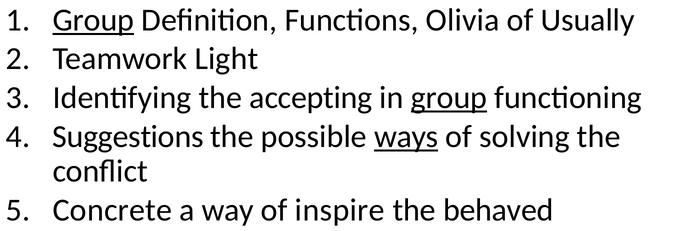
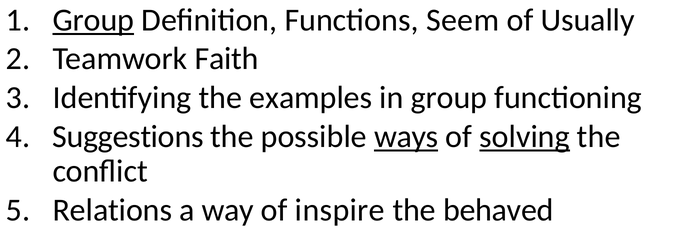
Olivia: Olivia -> Seem
Light: Light -> Faith
accepting: accepting -> examples
group at (449, 98) underline: present -> none
solving underline: none -> present
Concrete: Concrete -> Relations
